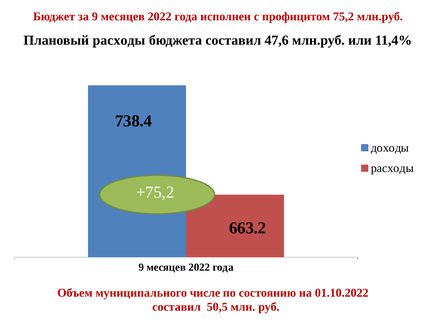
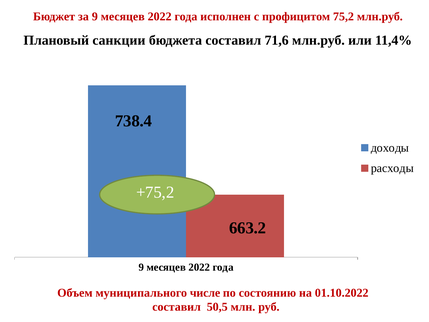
Плановый расходы: расходы -> санкции
47,6: 47,6 -> 71,6
